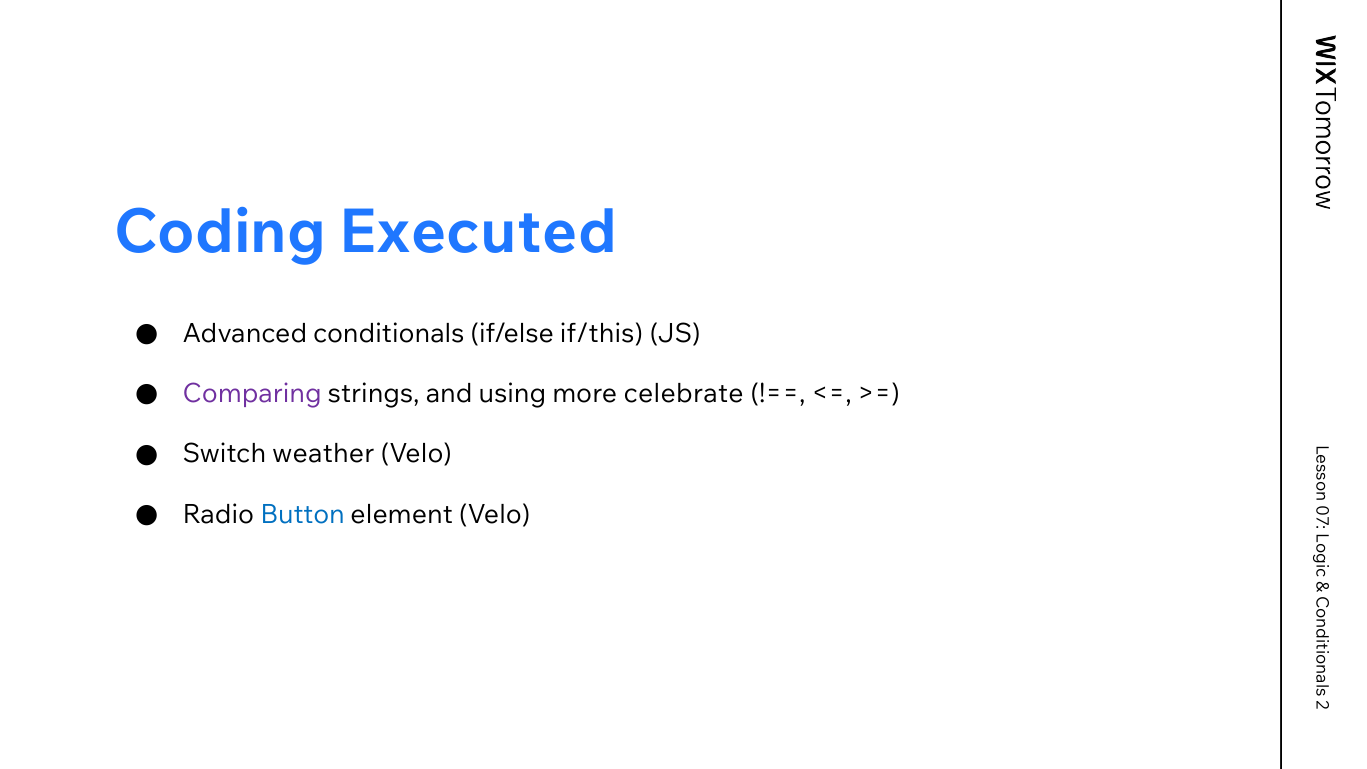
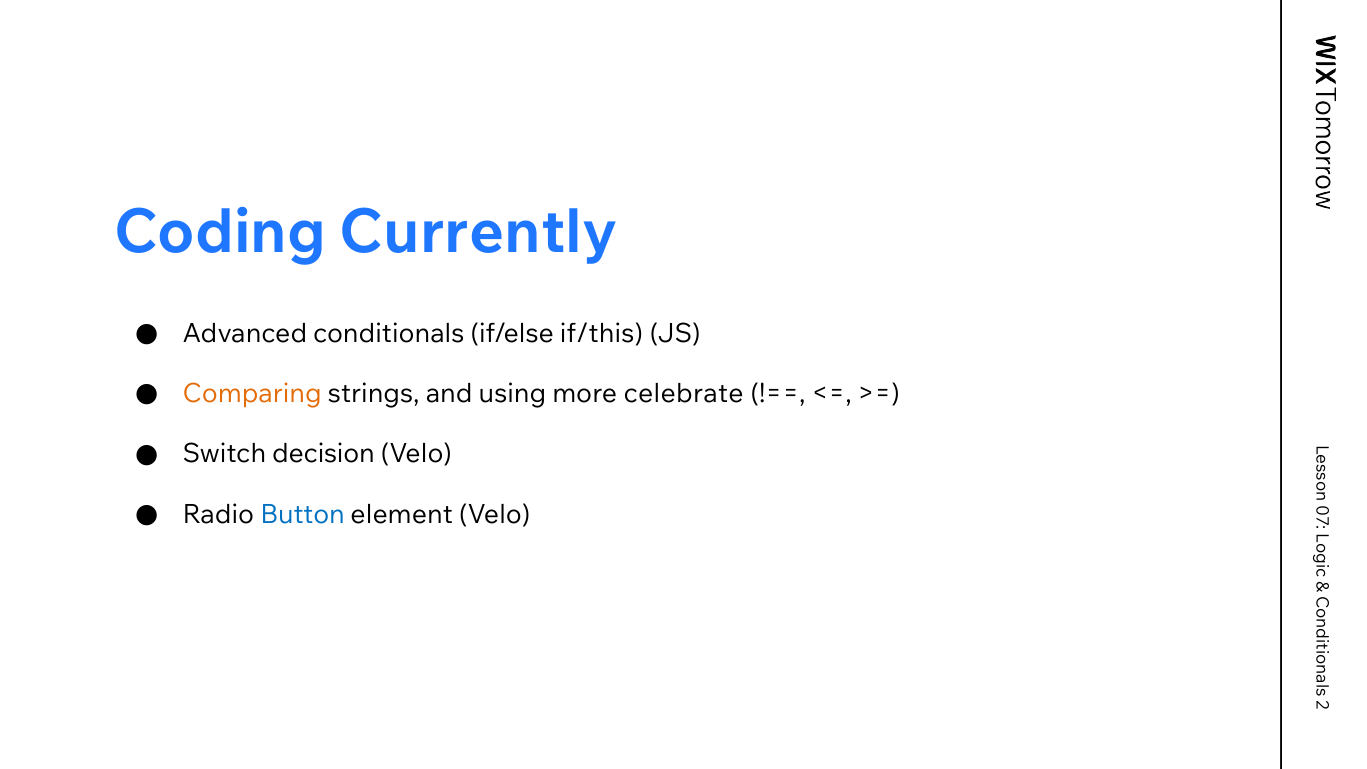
Executed: Executed -> Currently
Comparing colour: purple -> orange
weather: weather -> decision
